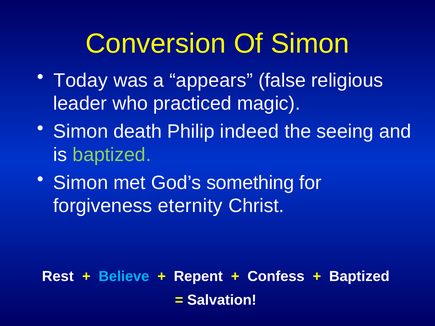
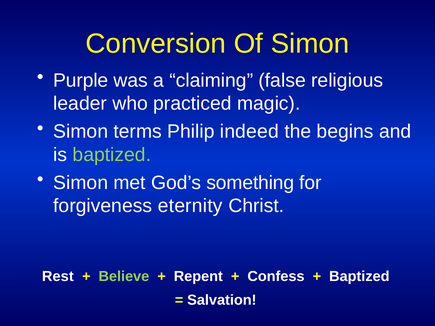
Today: Today -> Purple
appears: appears -> claiming
death: death -> terms
seeing: seeing -> begins
Believe colour: light blue -> light green
